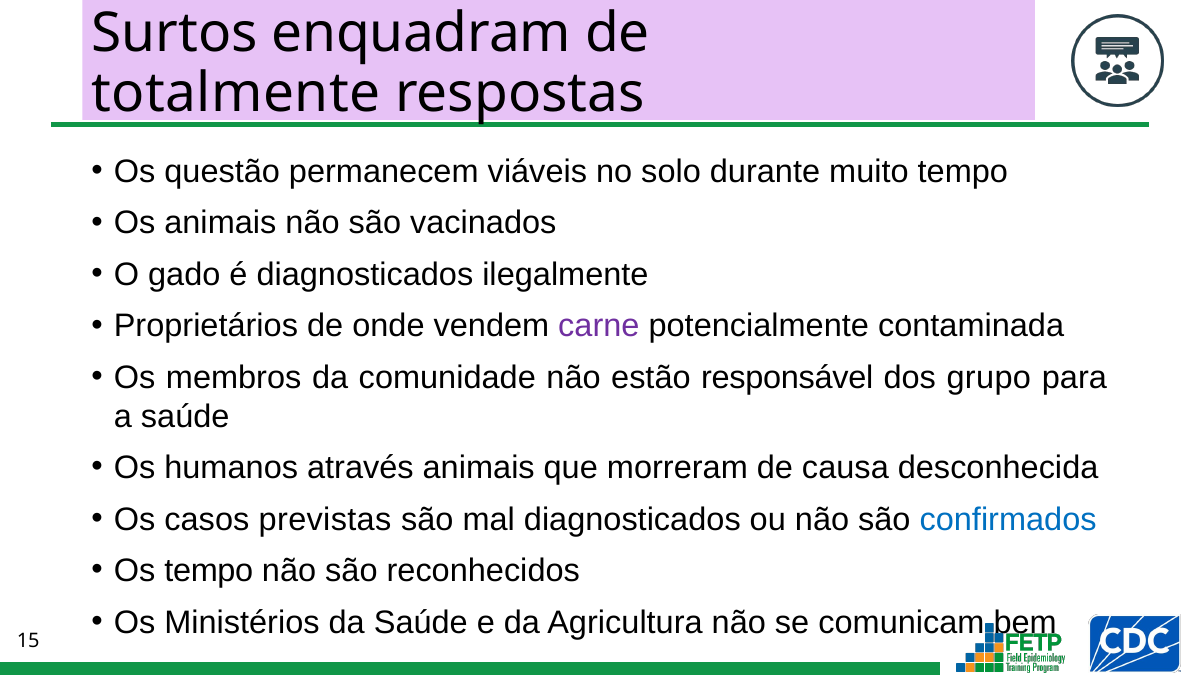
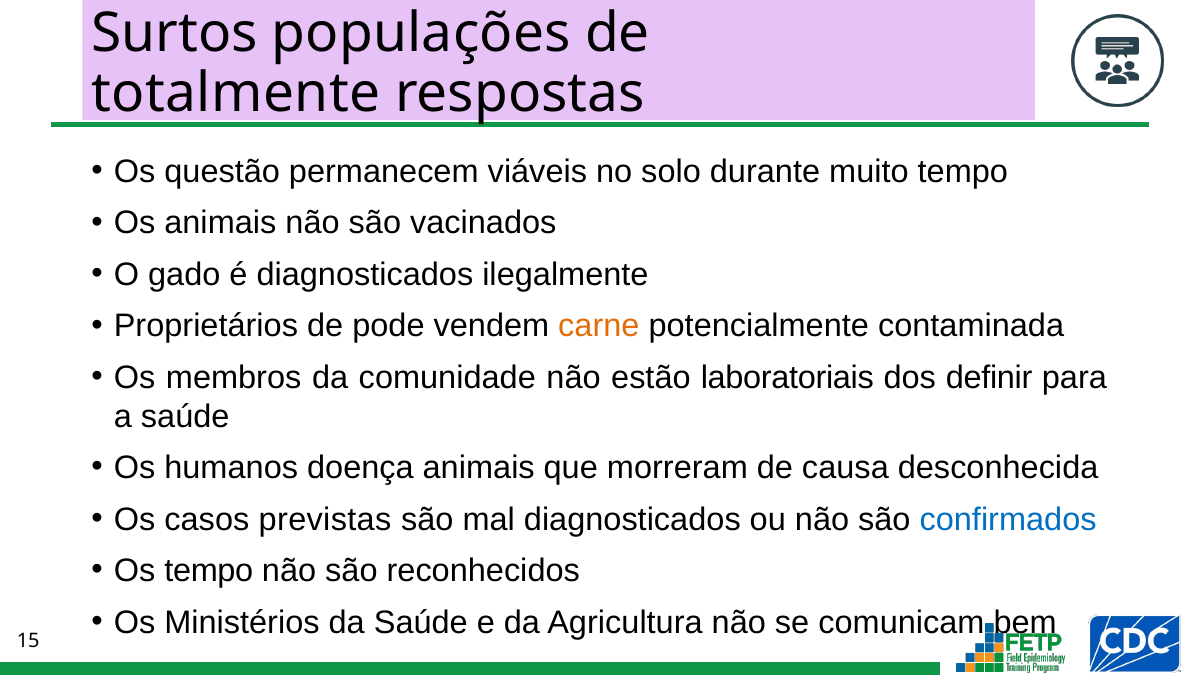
enquadram: enquadram -> populações
onde: onde -> pode
carne colour: purple -> orange
responsável: responsável -> laboratoriais
grupo: grupo -> definir
através: através -> doença
